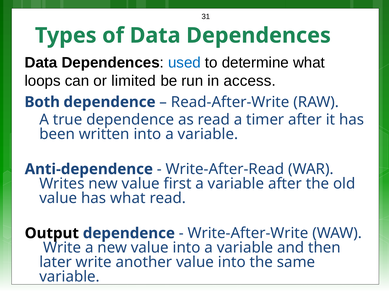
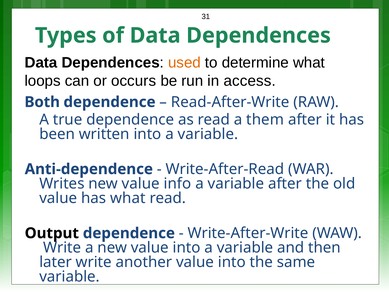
used colour: blue -> orange
limited: limited -> occurs
timer: timer -> them
first: first -> info
